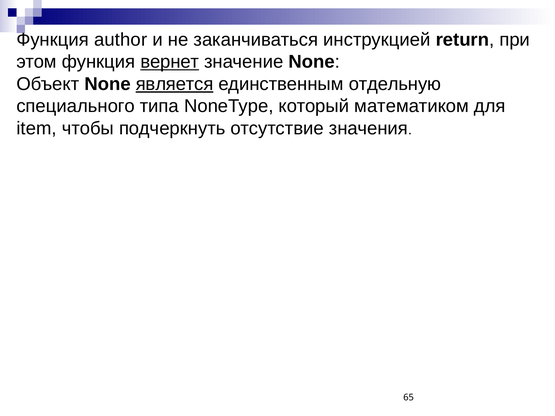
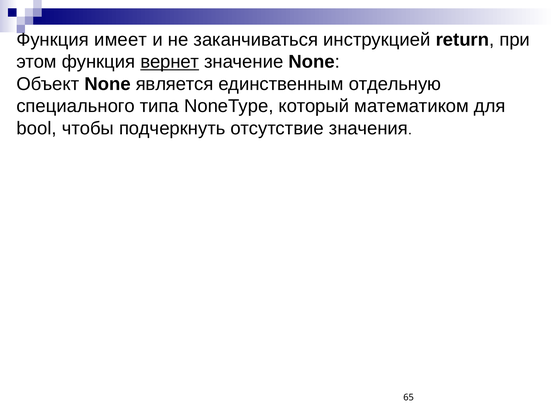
author: author -> имеет
является underline: present -> none
item: item -> bool
